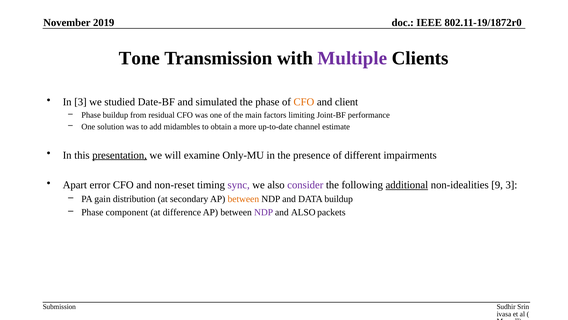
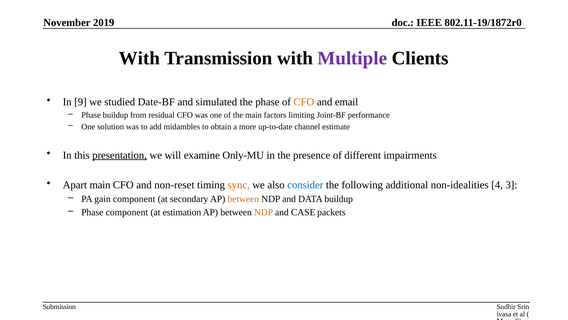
Tone at (139, 58): Tone -> With
In 3: 3 -> 9
client: client -> email
Apart error: error -> main
sync colour: purple -> orange
consider colour: purple -> blue
additional underline: present -> none
9: 9 -> 4
gain distribution: distribution -> component
difference: difference -> estimation
NDP at (264, 212) colour: purple -> orange
and ALSO: ALSO -> CASE
